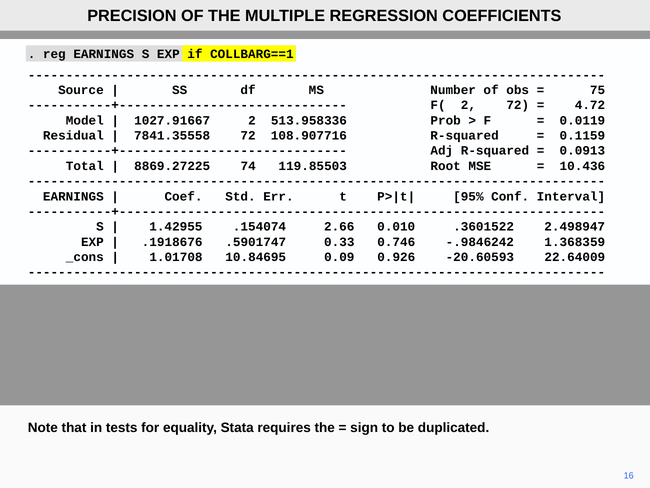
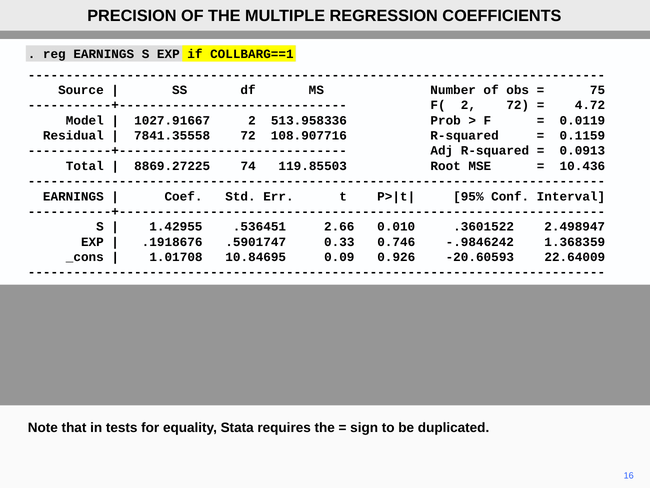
.154074: .154074 -> .536451
